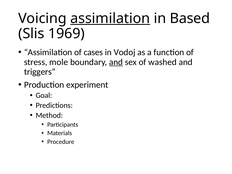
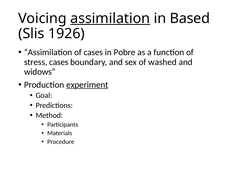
1969: 1969 -> 1926
Vodoj: Vodoj -> Pobre
stress mole: mole -> cases
and at (116, 62) underline: present -> none
triggers: triggers -> widows
experiment underline: none -> present
